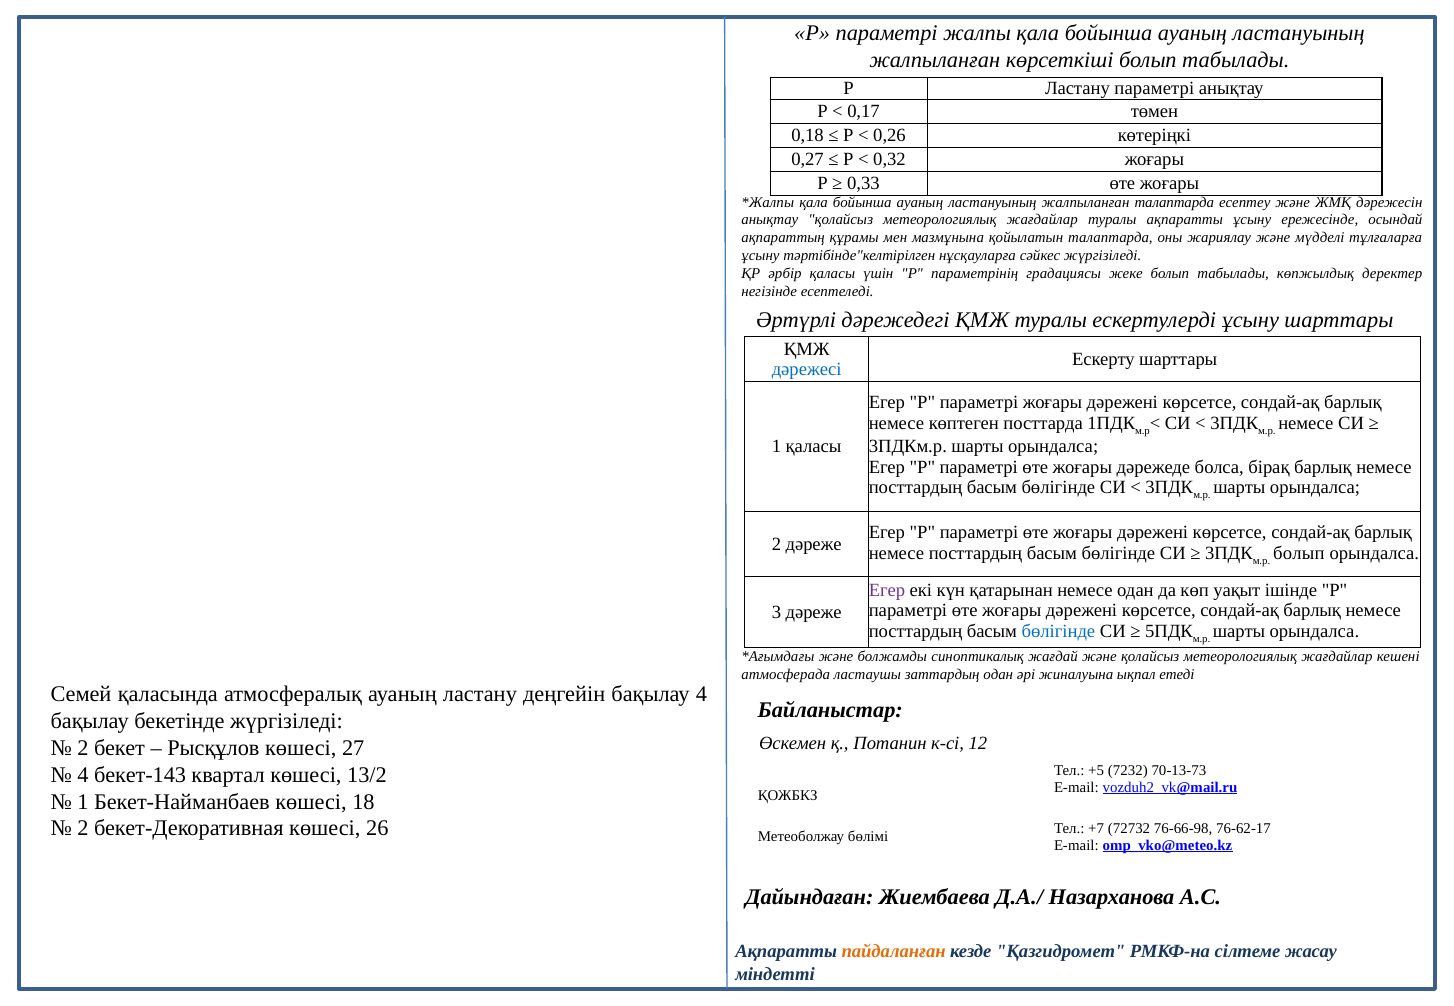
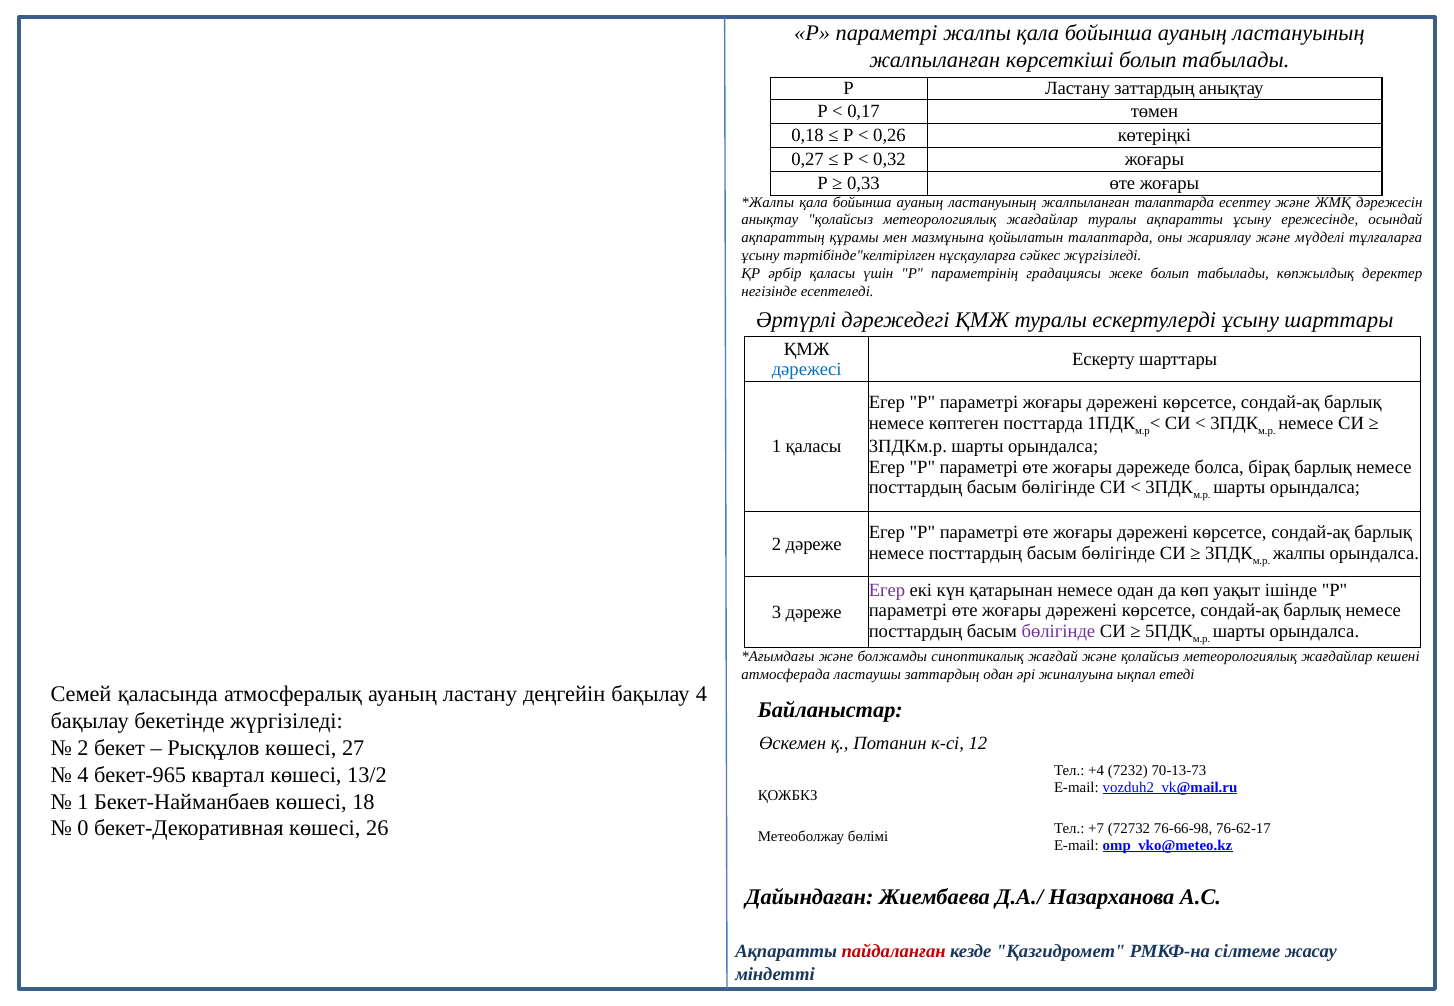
Ластану параметрі: параметрі -> заттардың
болып at (1299, 554): болып -> жалпы
бөлігінде at (1058, 632) colour: blue -> purple
+5: +5 -> +4
бекет-143: бекет-143 -> бекет-965
2 at (83, 829): 2 -> 0
пайдаланған colour: orange -> red
